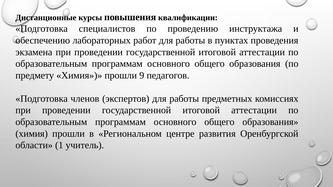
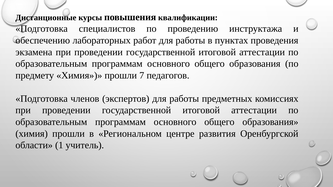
9: 9 -> 7
